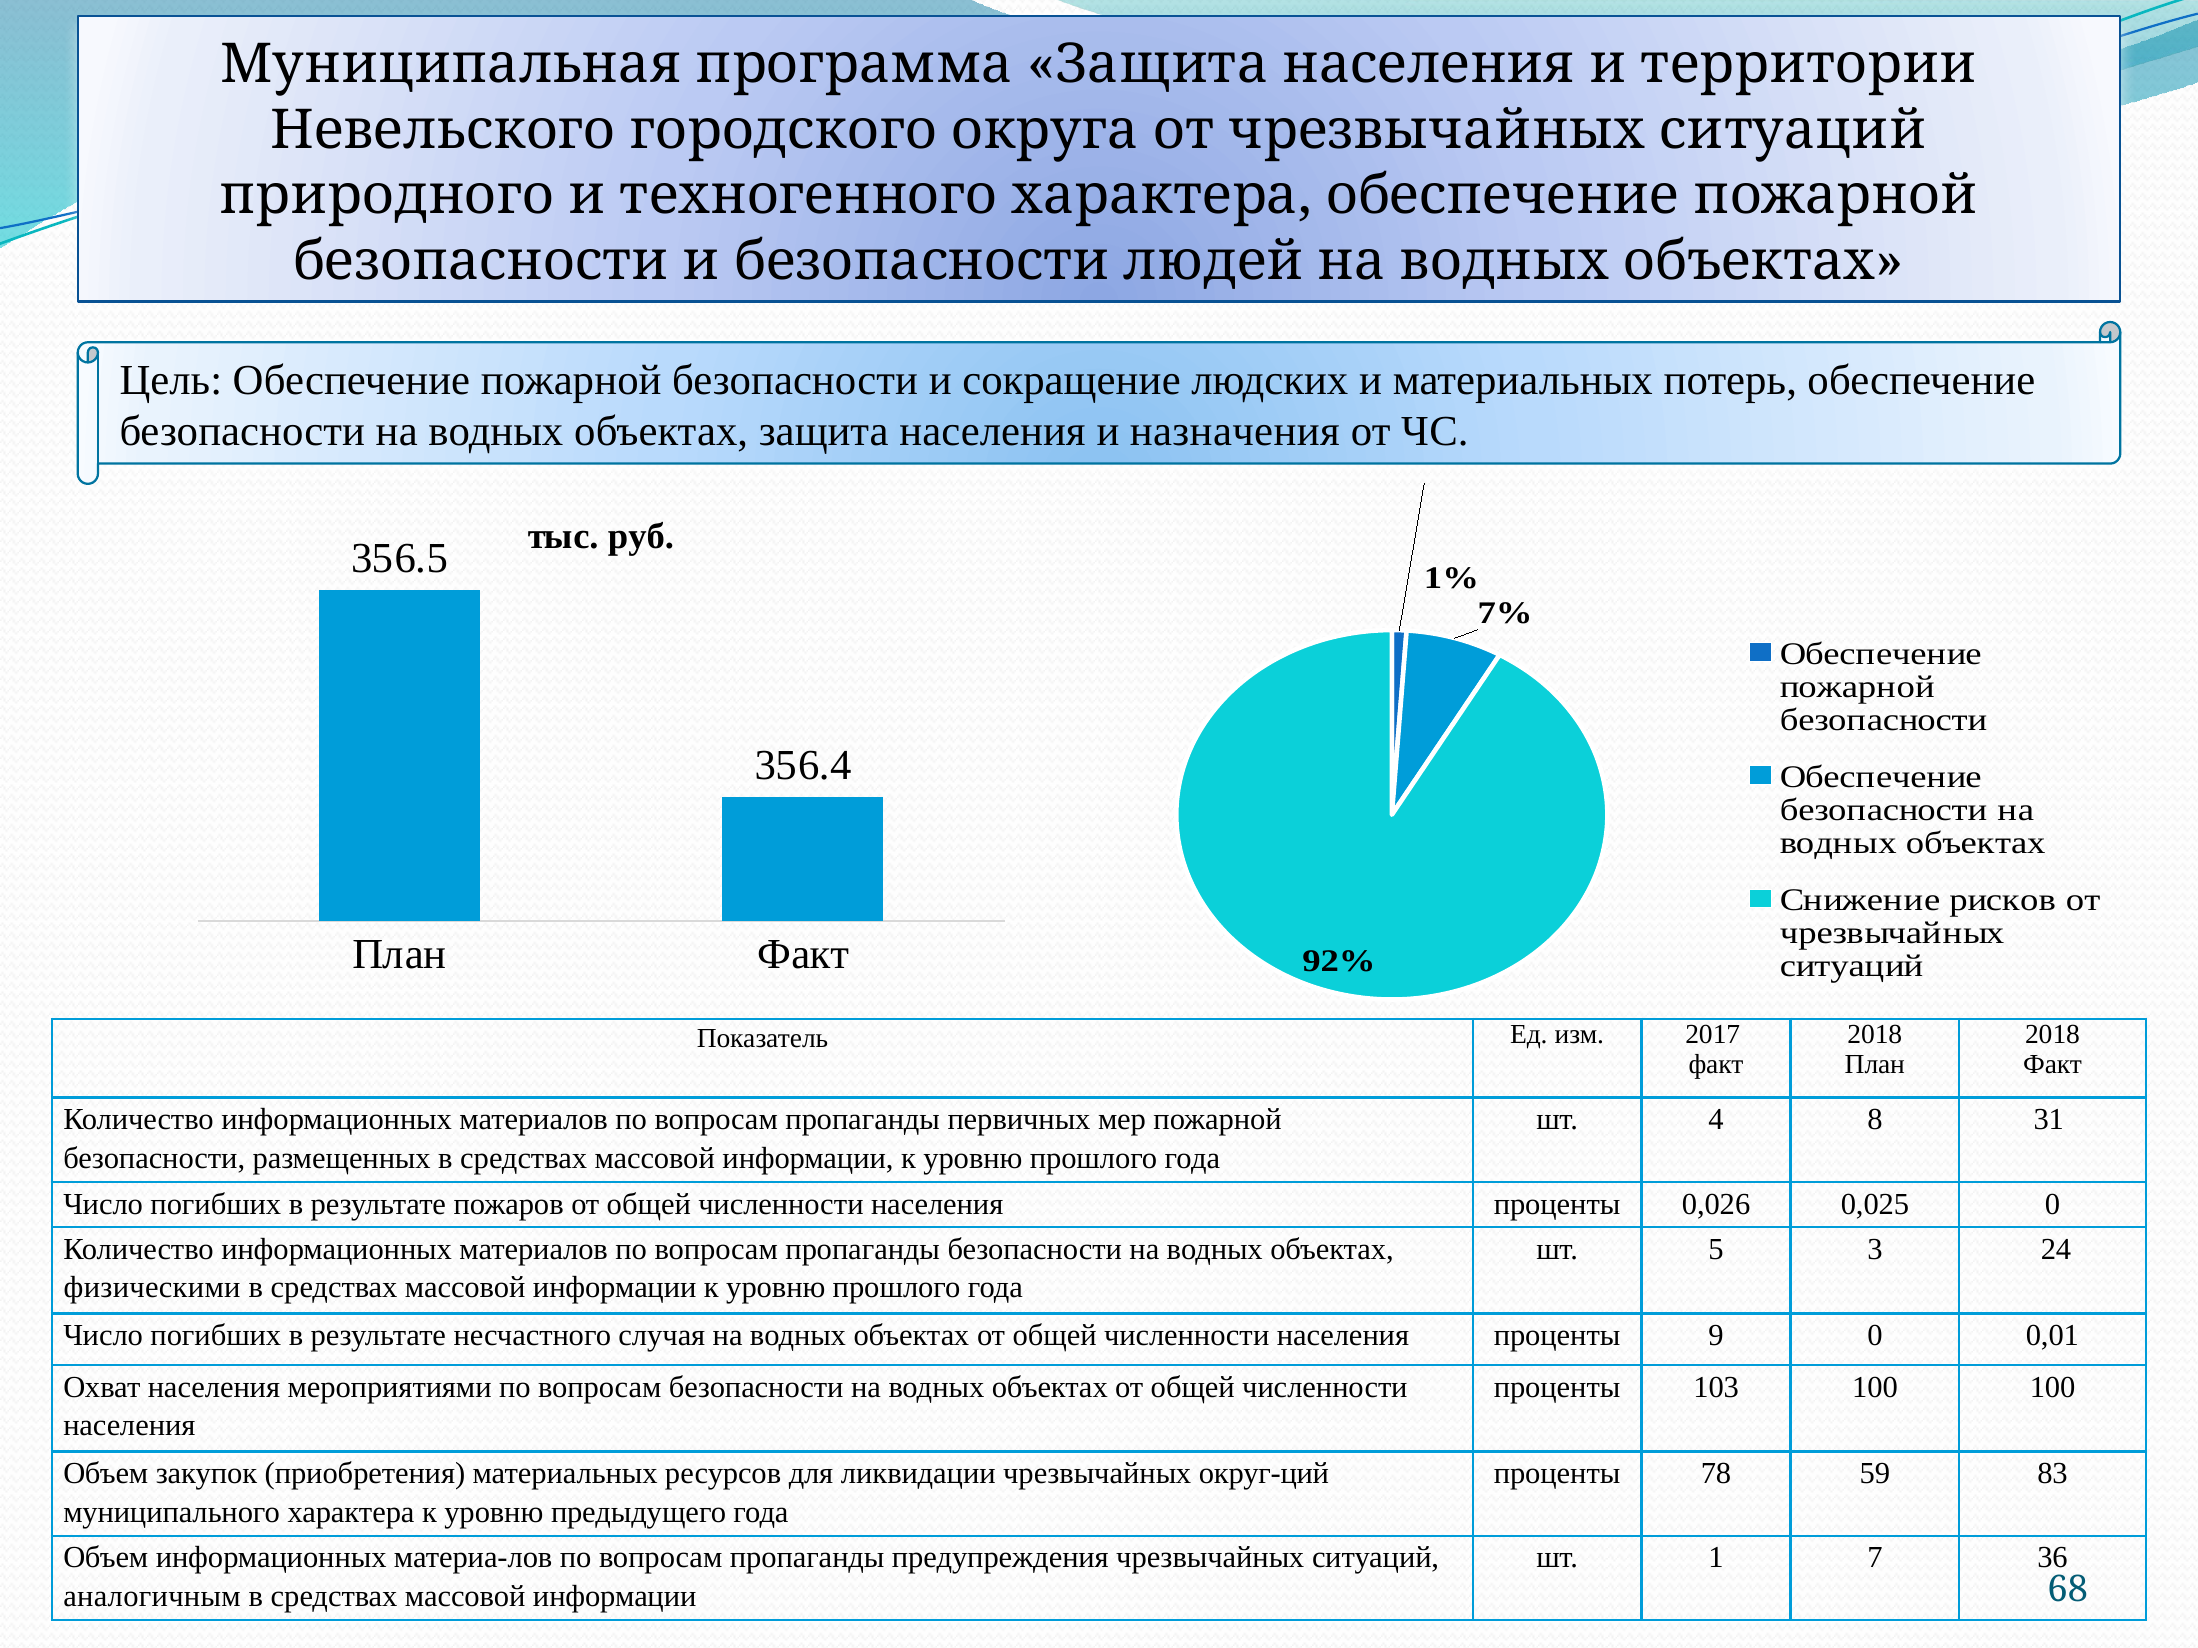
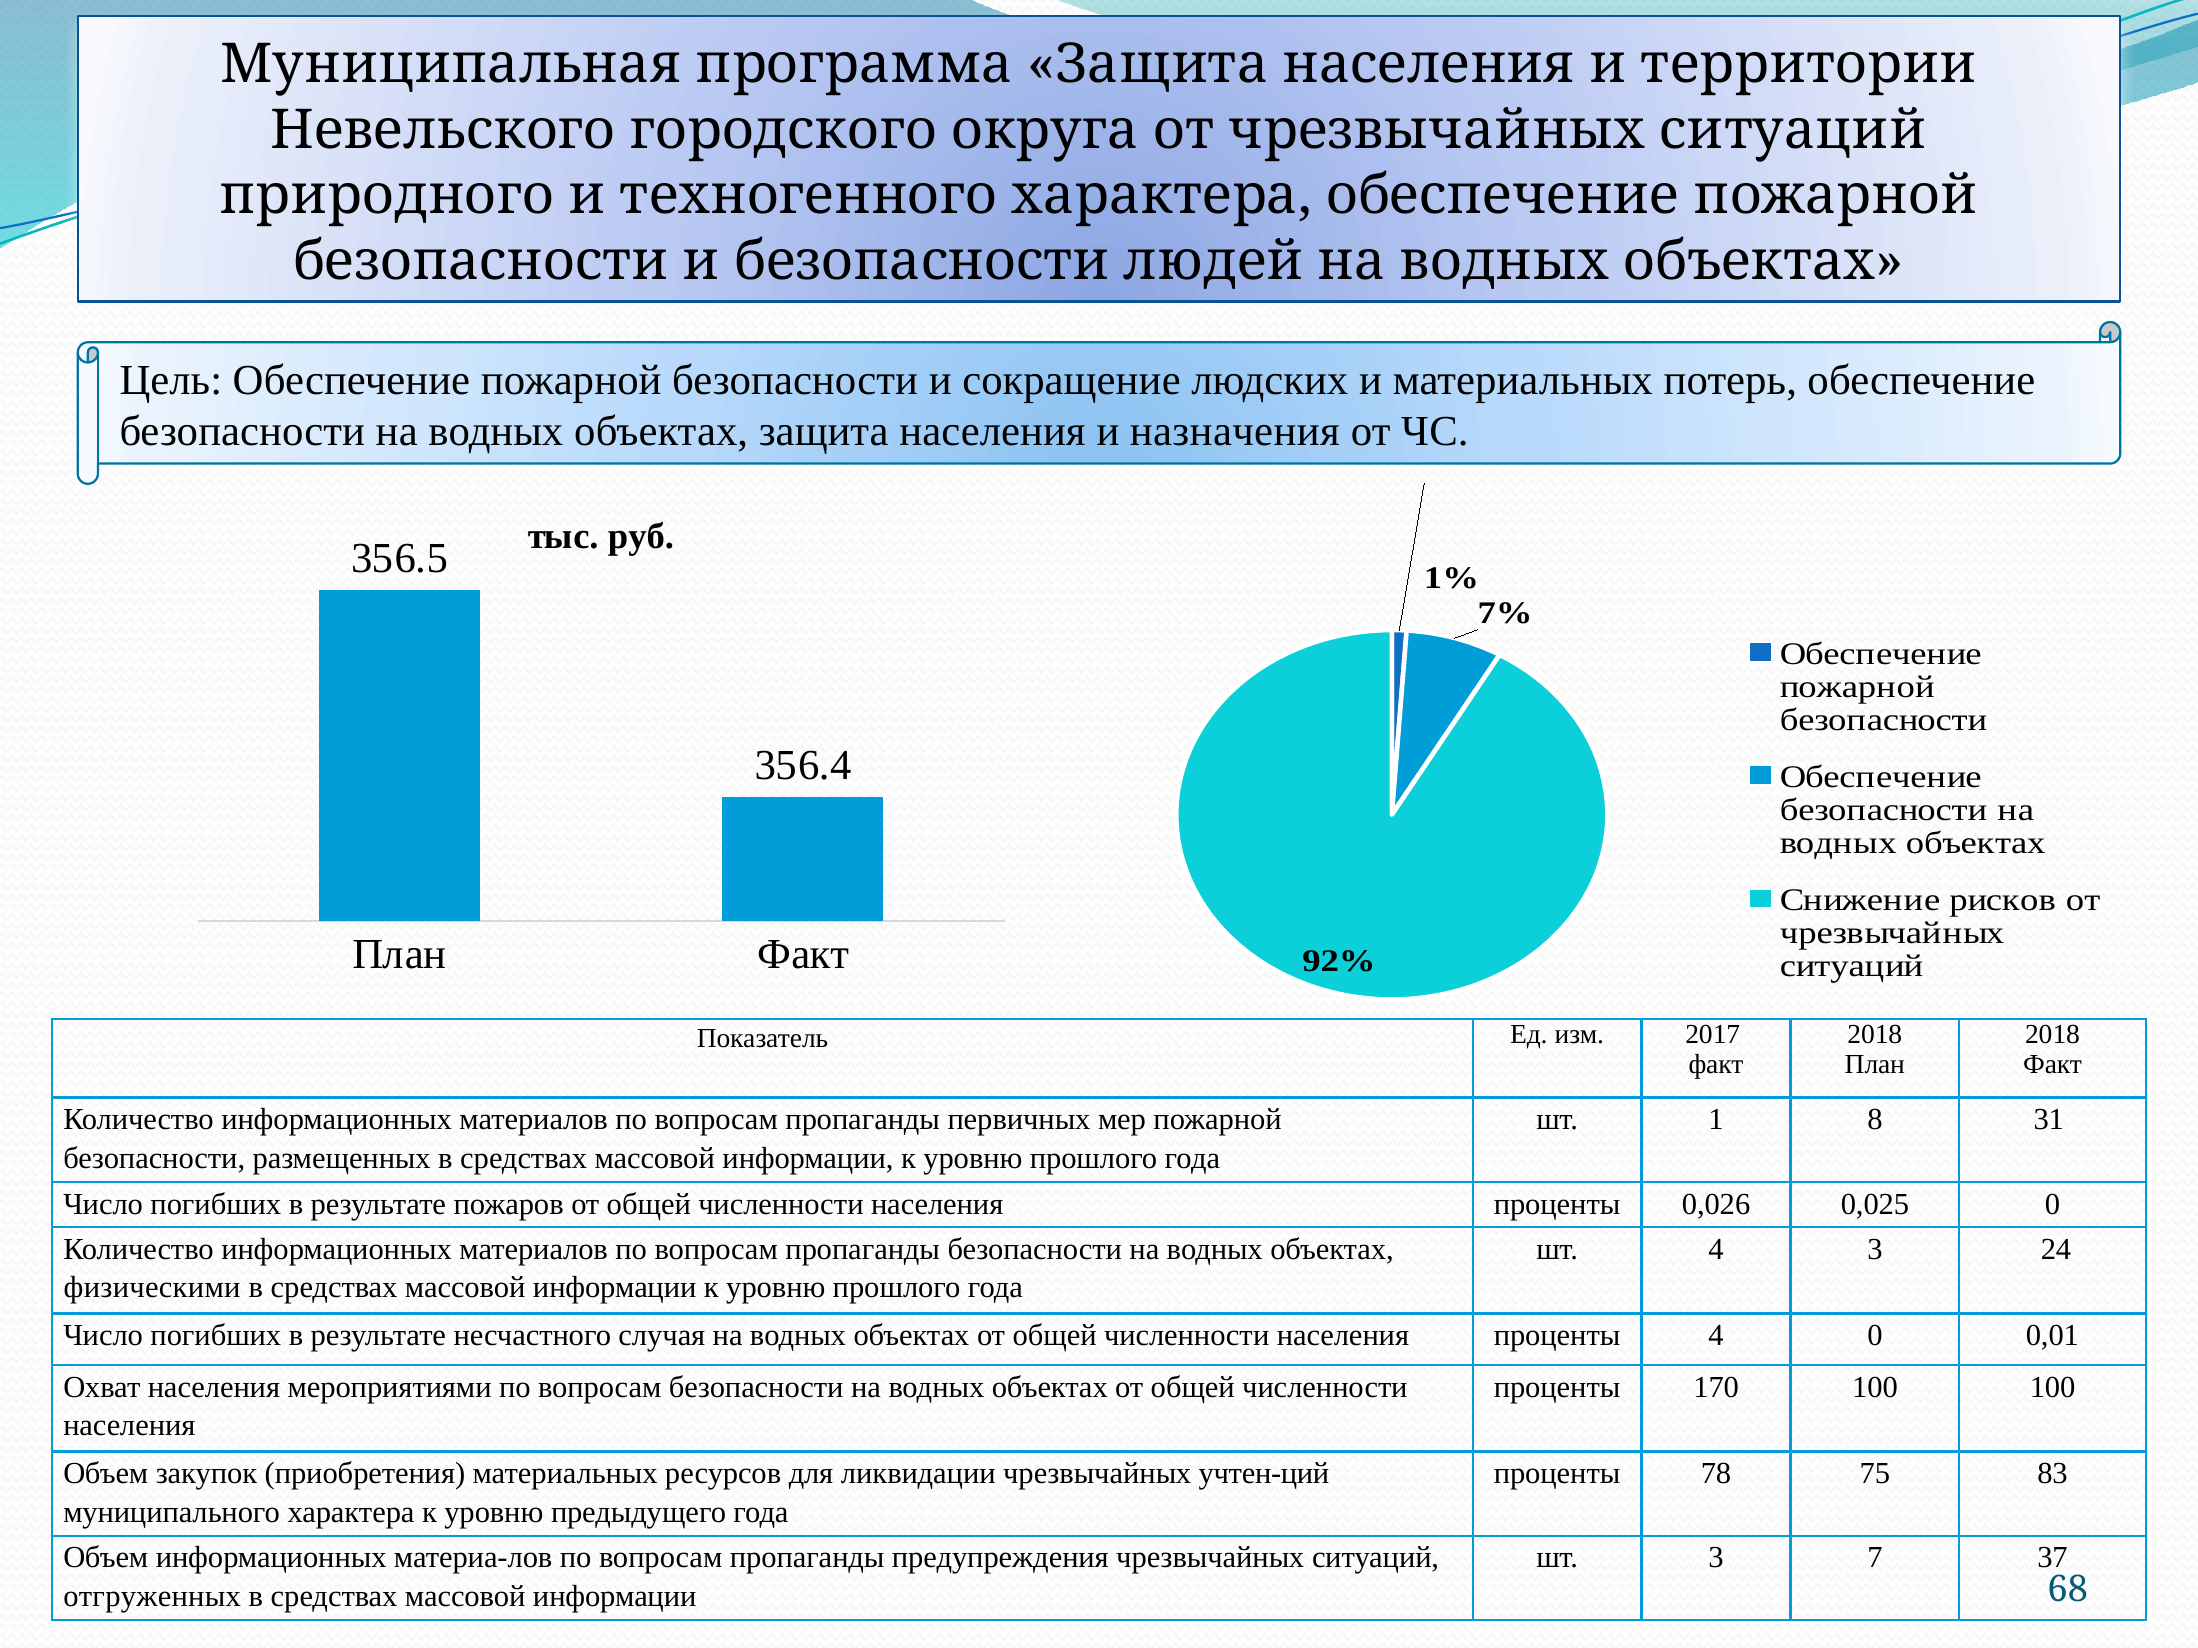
4: 4 -> 1
шт 5: 5 -> 4
проценты 9: 9 -> 4
103: 103 -> 170
округ-ций: округ-ций -> учтен-ций
59: 59 -> 75
шт 1: 1 -> 3
36: 36 -> 37
аналогичным: аналогичным -> отгруженных
